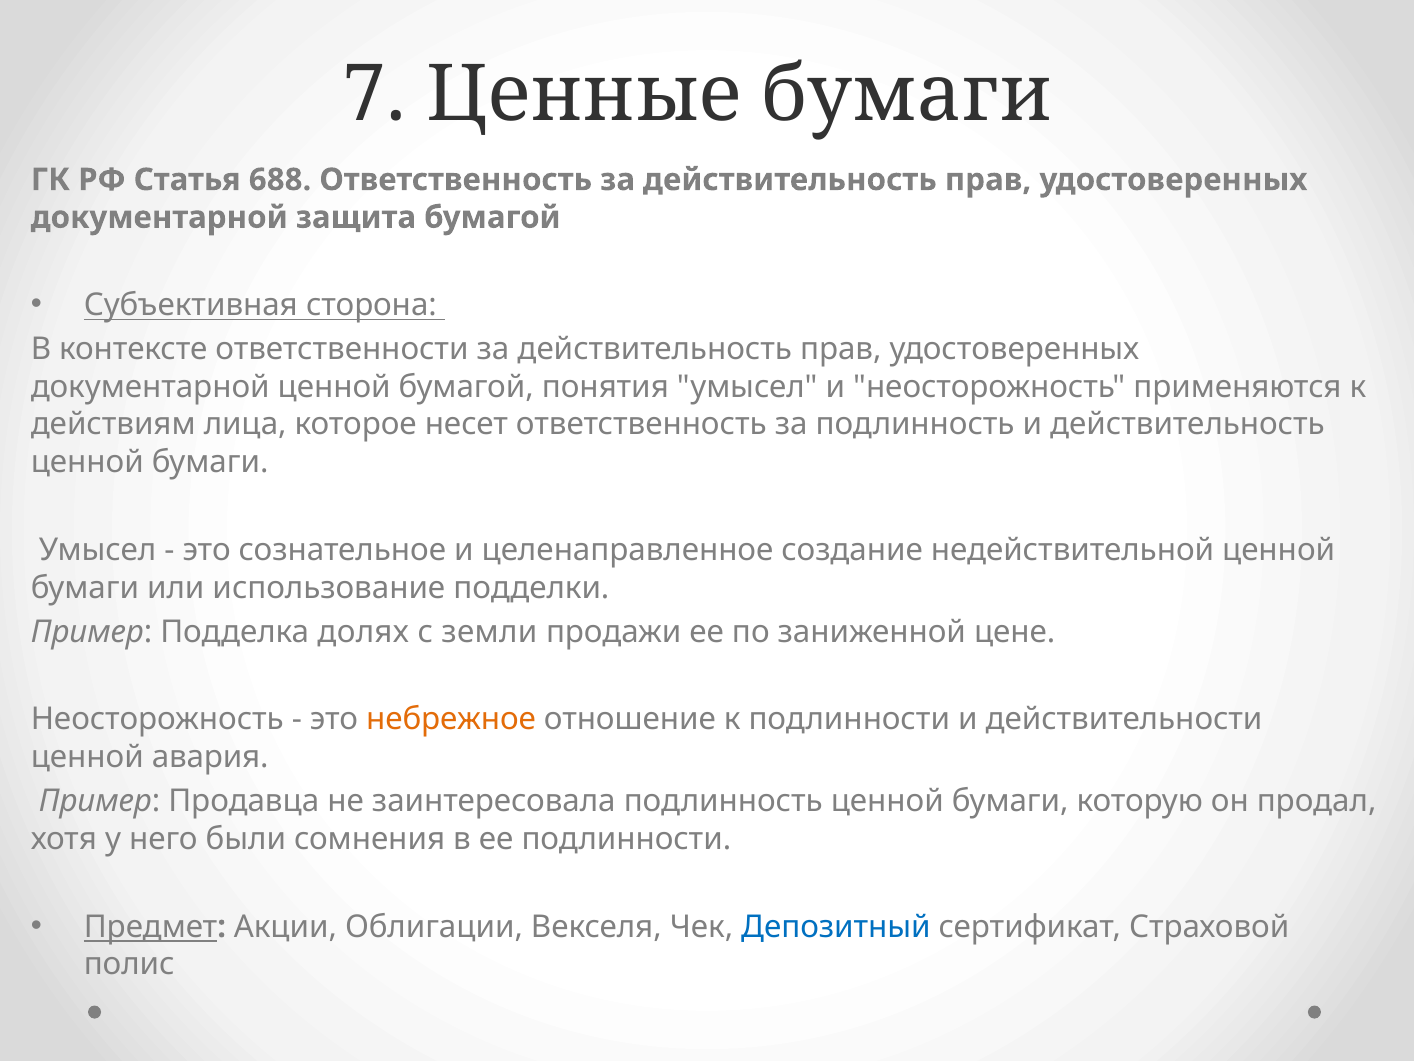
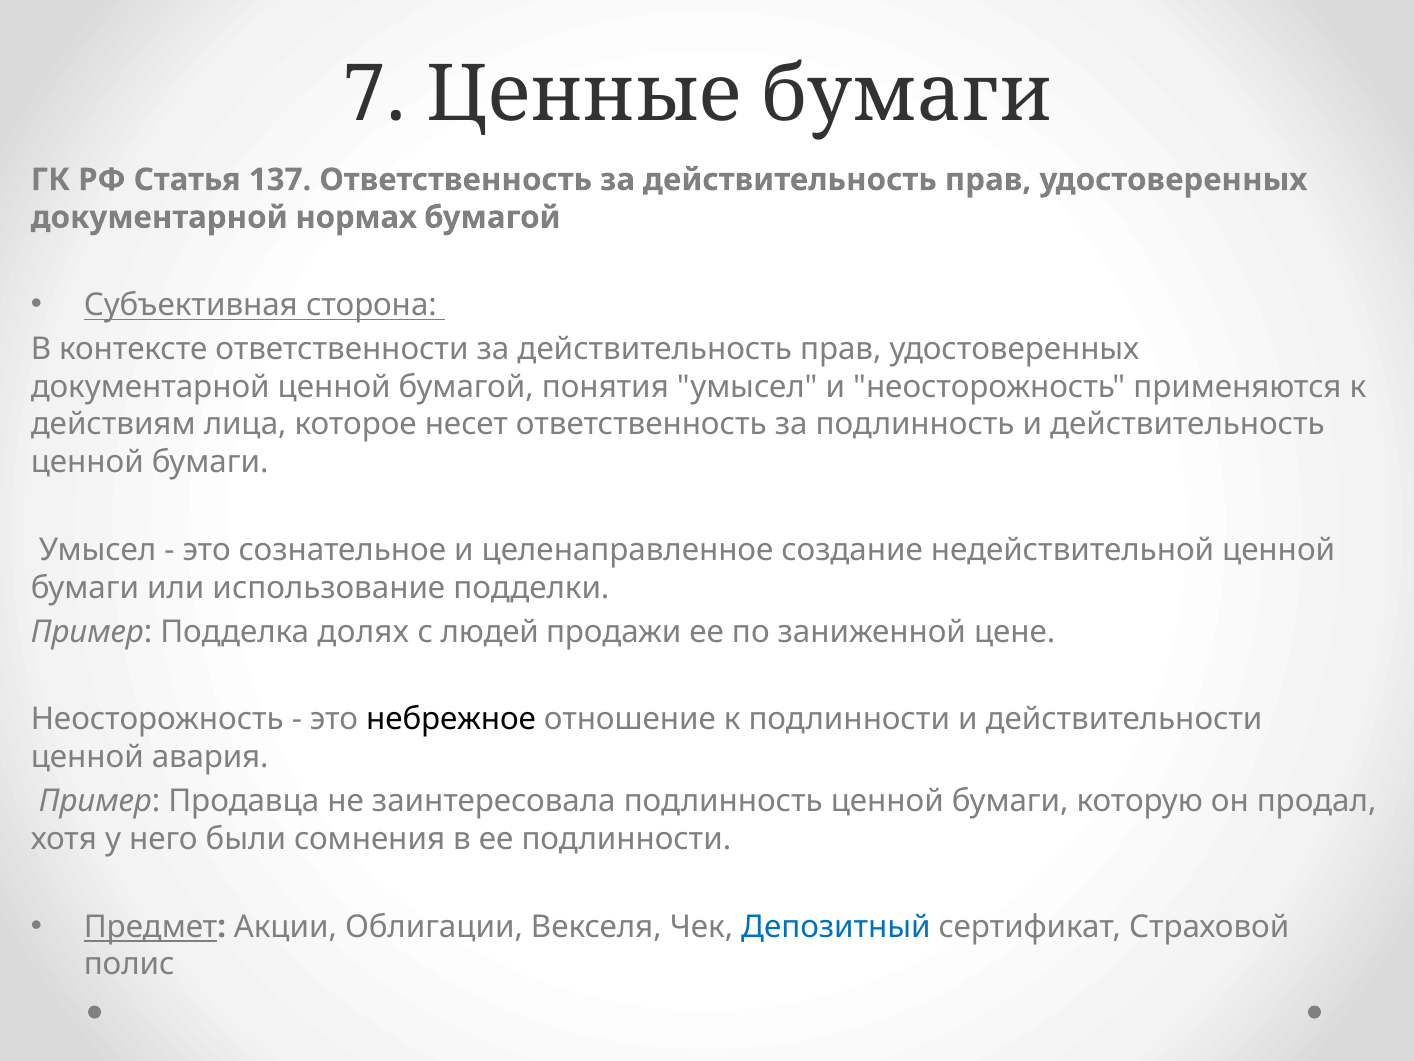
688: 688 -> 137
защита: защита -> нормах
земли: земли -> людей
небрежное colour: orange -> black
